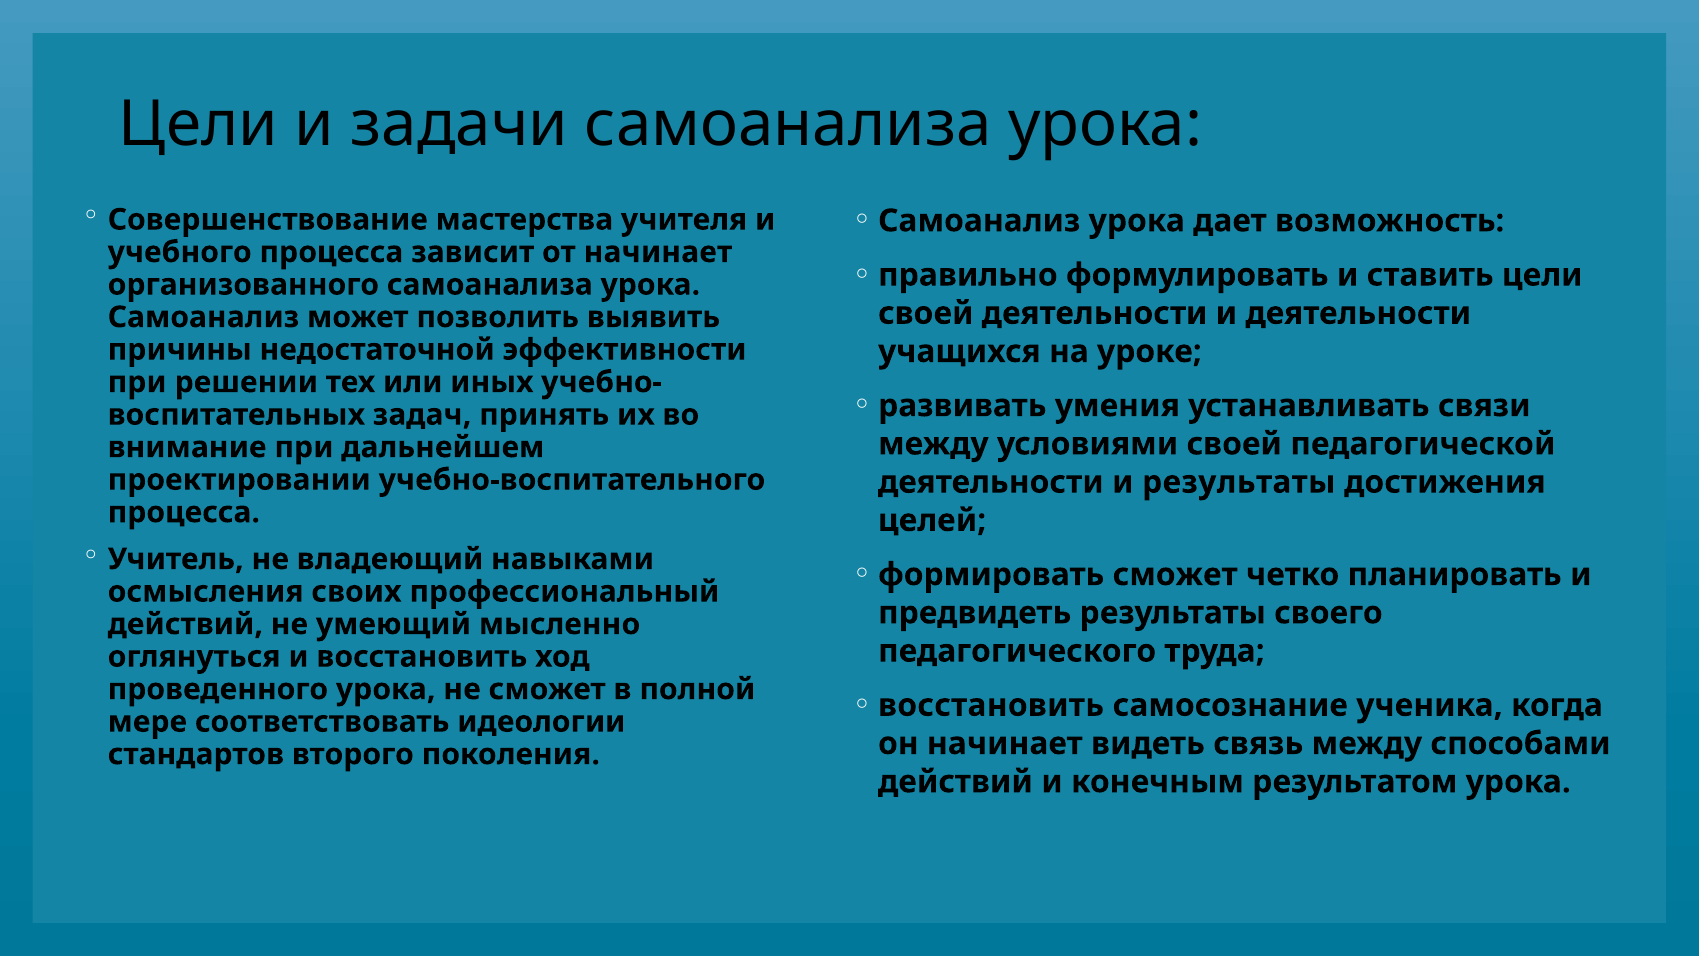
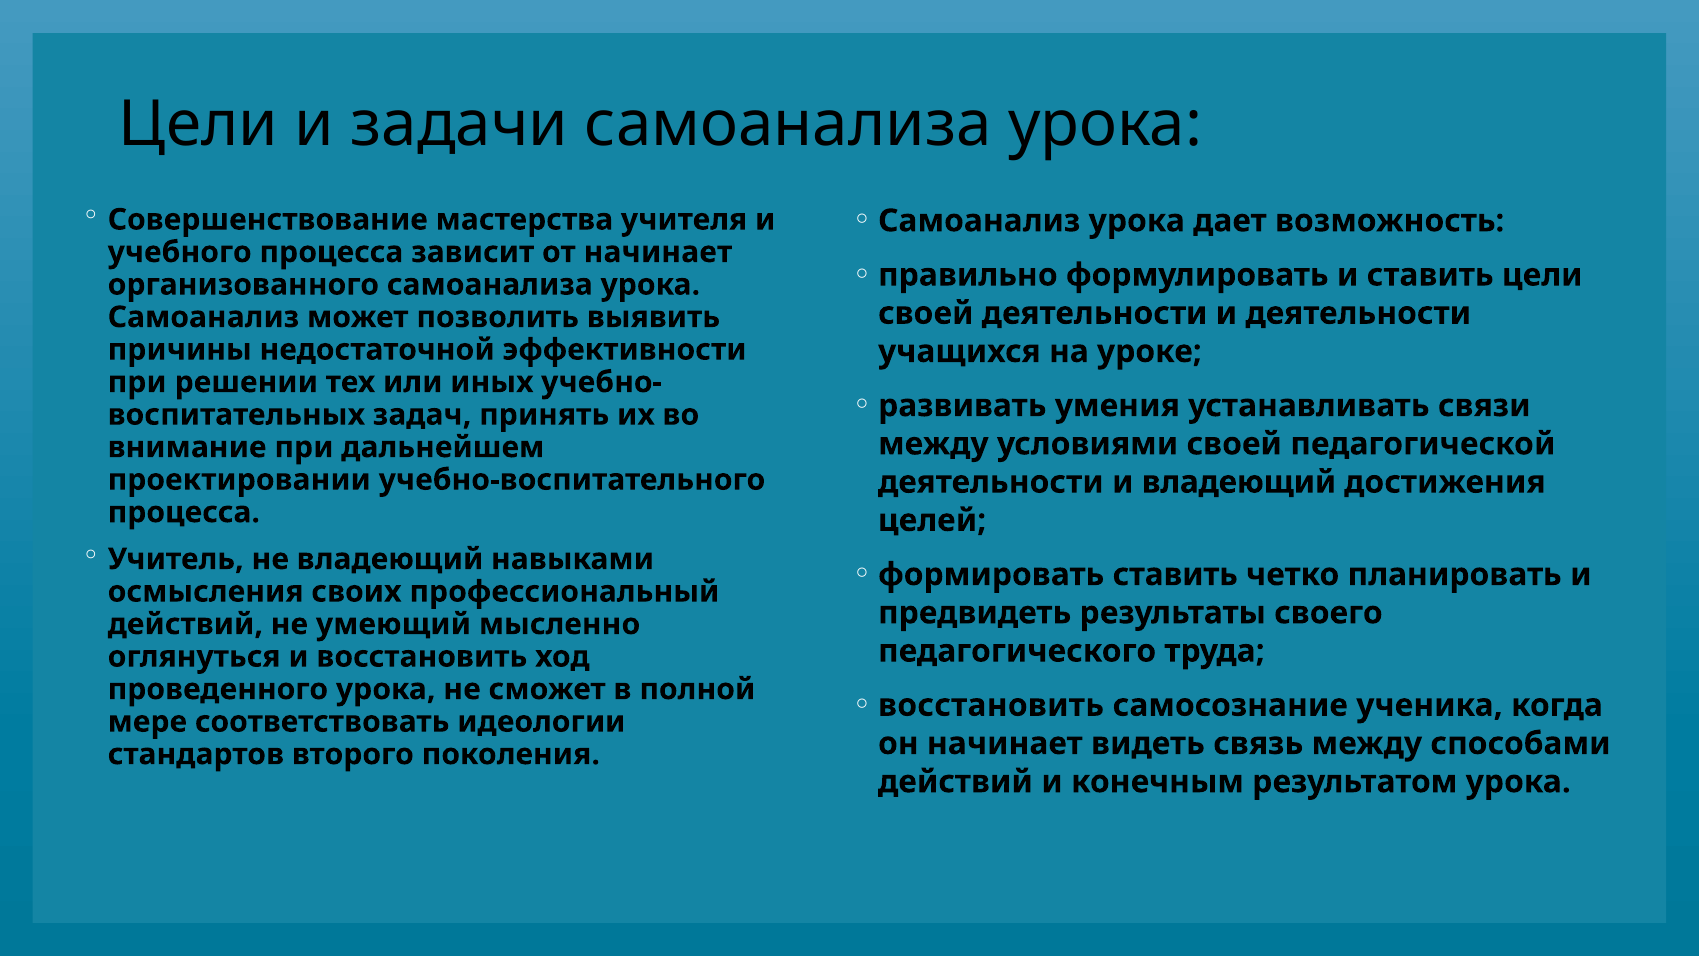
и результаты: результаты -> владеющий
формировать сможет: сможет -> ставить
